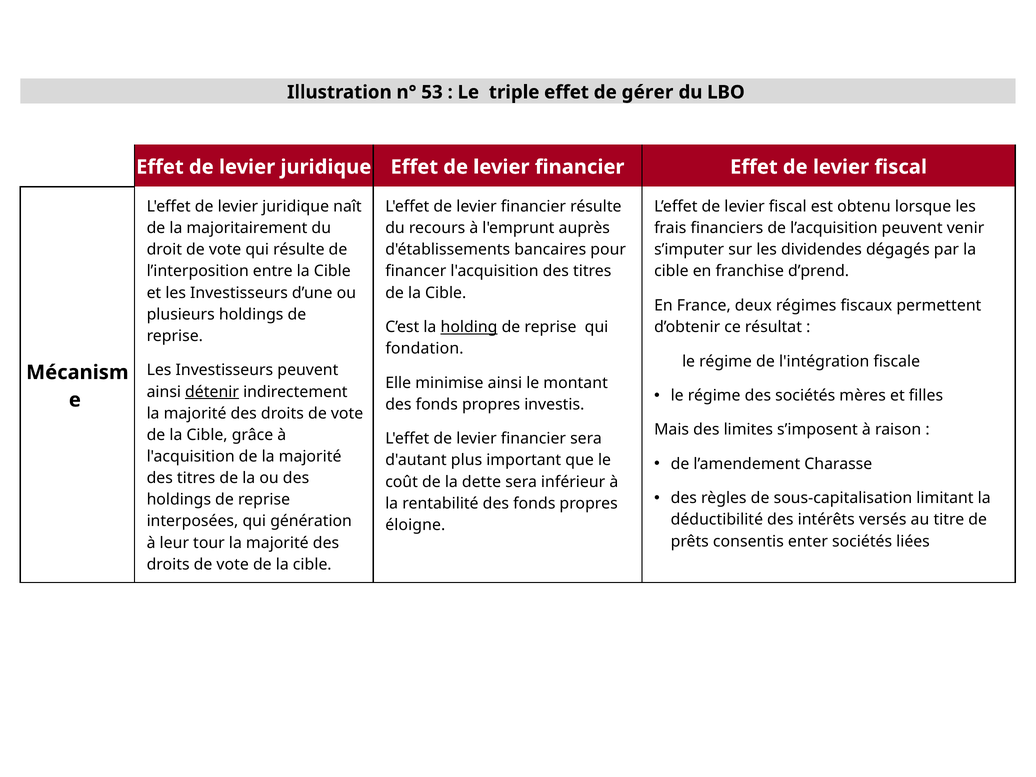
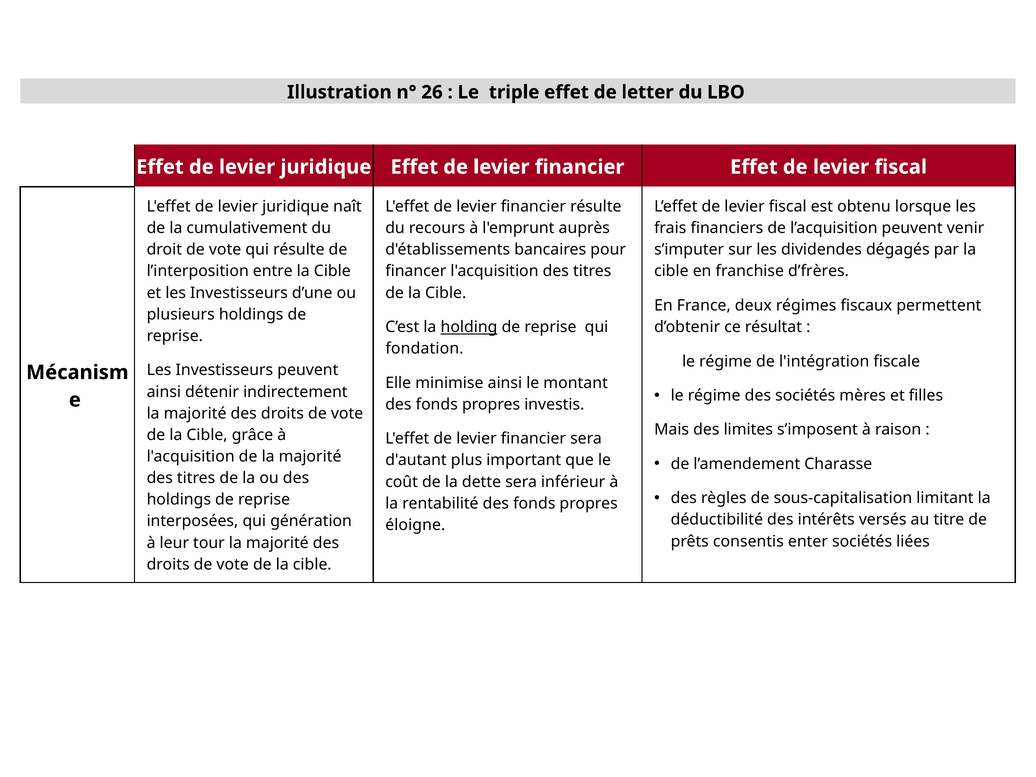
53: 53 -> 26
gérer: gérer -> letter
majoritairement: majoritairement -> cumulativement
d’prend: d’prend -> d’frères
détenir underline: present -> none
